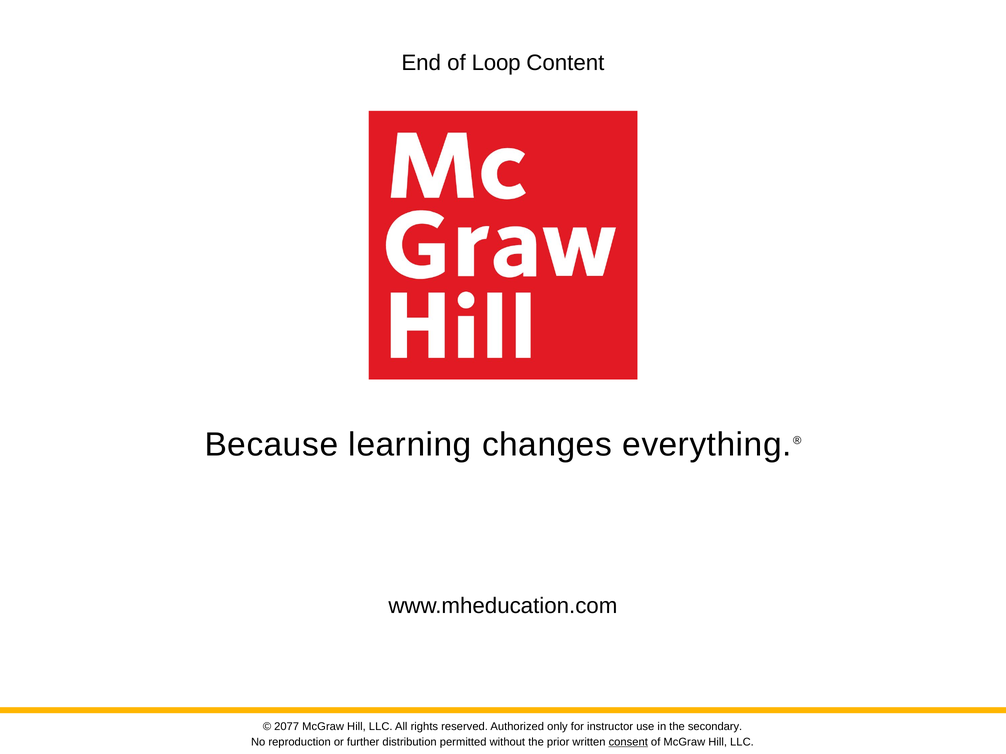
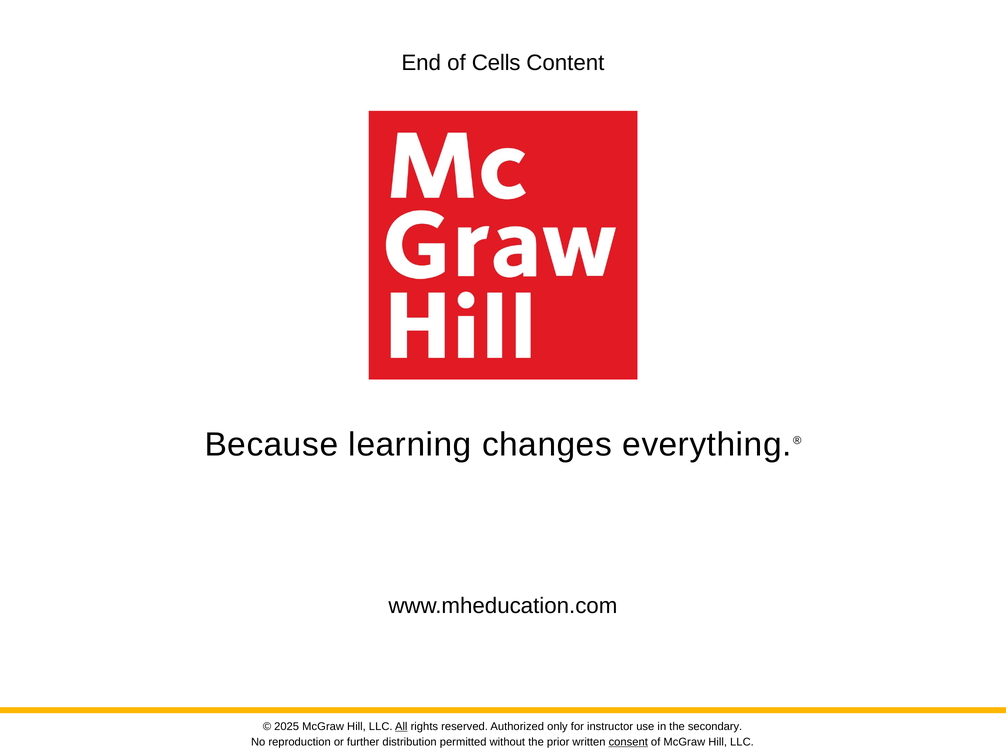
Loop: Loop -> Cells
2077: 2077 -> 2025
All underline: none -> present
